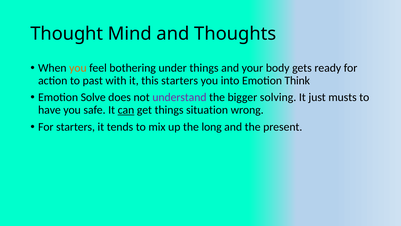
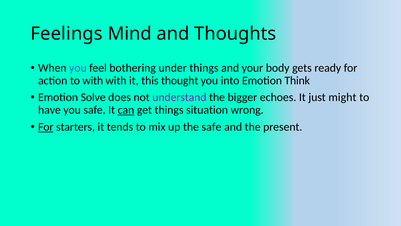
Thought: Thought -> Feelings
you at (78, 68) colour: orange -> blue
to past: past -> with
this starters: starters -> thought
solving: solving -> echoes
musts: musts -> might
For at (46, 127) underline: none -> present
the long: long -> safe
